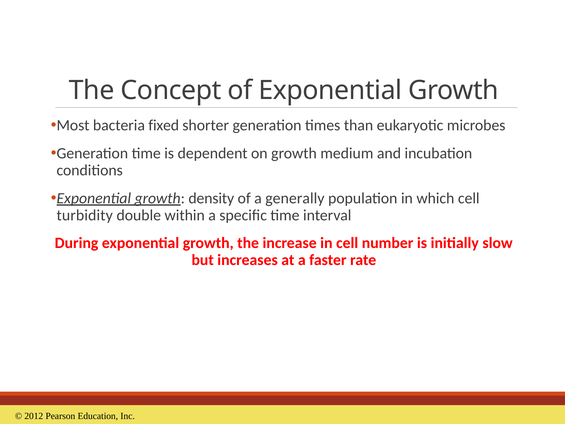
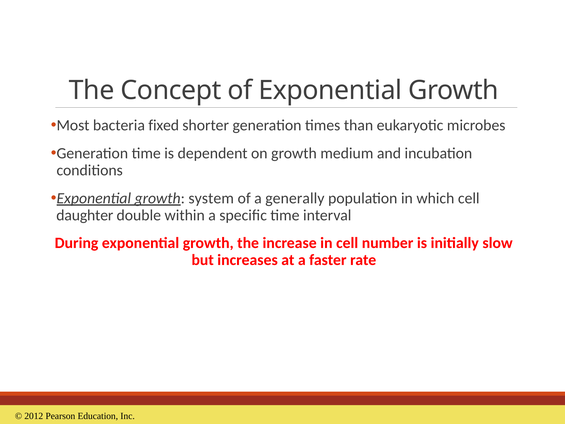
density: density -> system
turbidity: turbidity -> daughter
